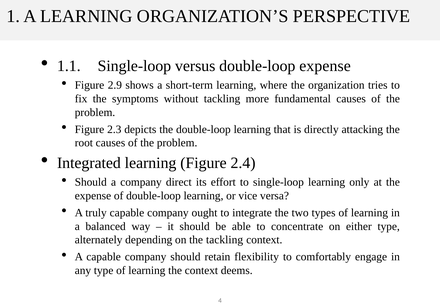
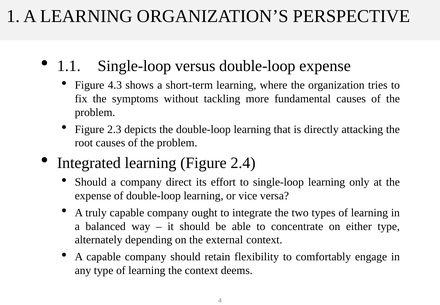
2.9: 2.9 -> 4.3
the tackling: tackling -> external
